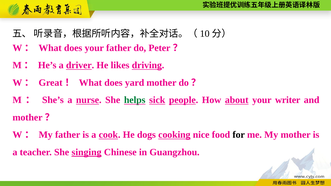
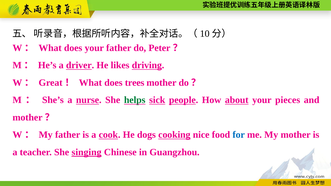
yard: yard -> trees
writer: writer -> pieces
for colour: black -> blue
